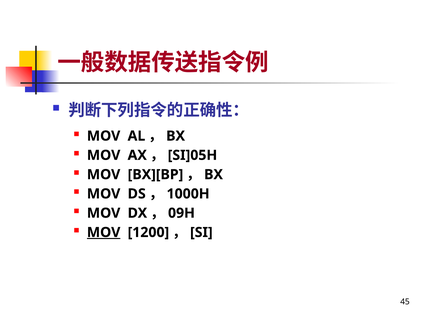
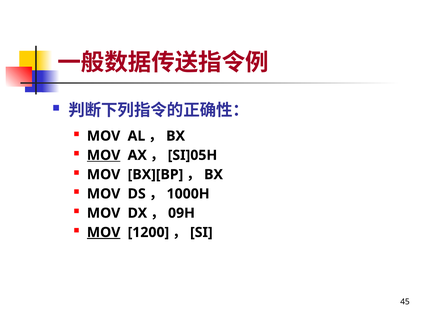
MOV at (104, 155) underline: none -> present
